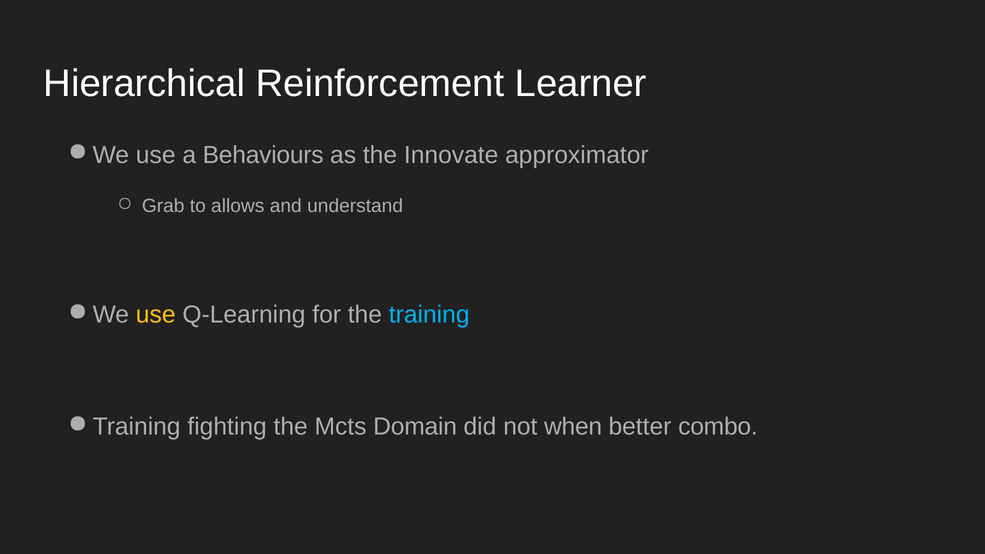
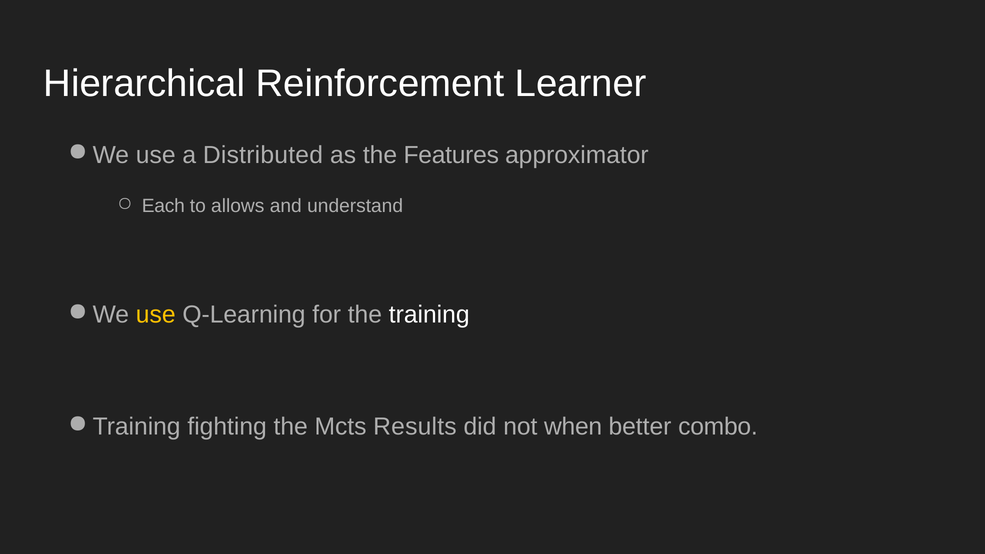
Behaviours: Behaviours -> Distributed
Innovate: Innovate -> Features
Grab: Grab -> Each
training colour: light blue -> white
Domain: Domain -> Results
